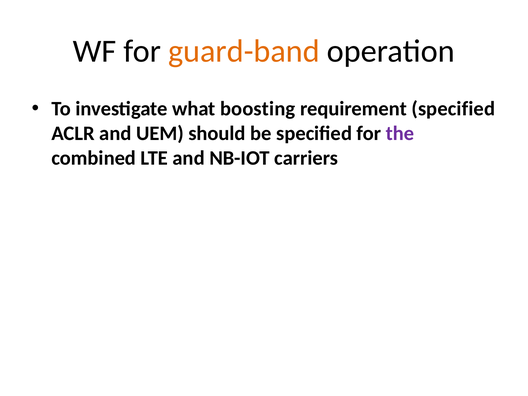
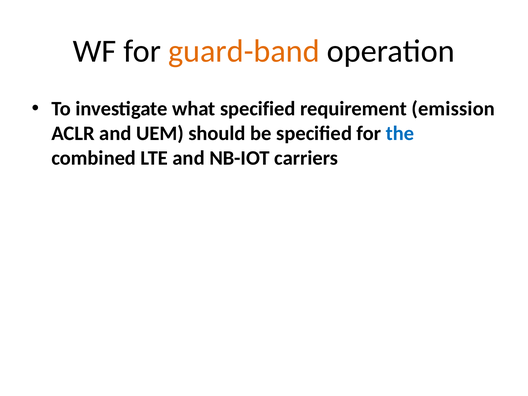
what boosting: boosting -> specified
requirement specified: specified -> emission
the colour: purple -> blue
